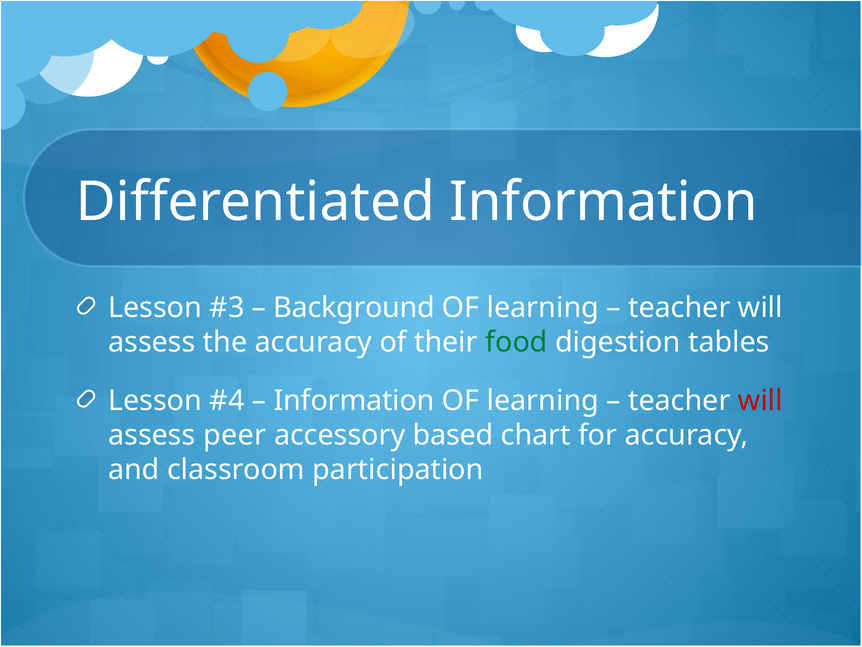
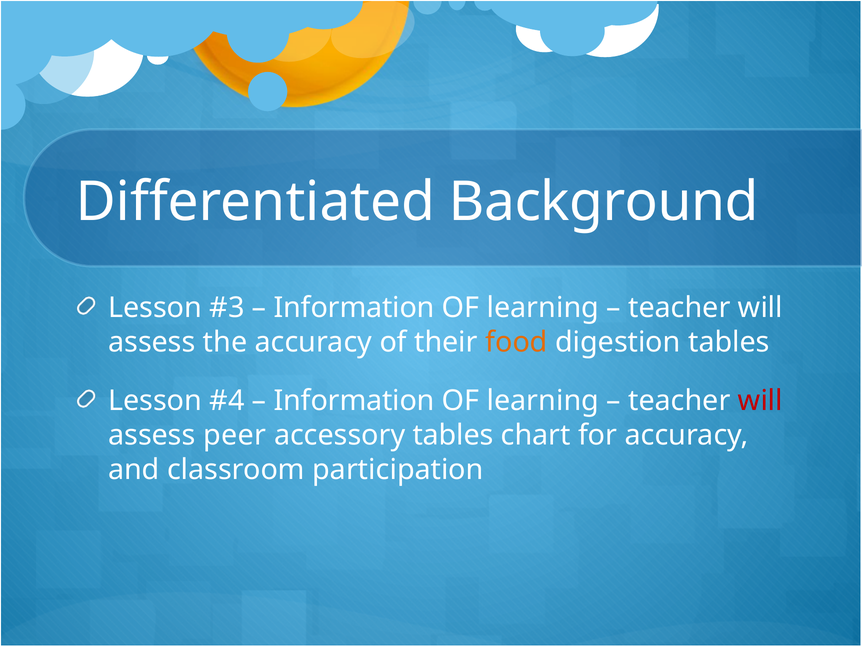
Differentiated Information: Information -> Background
Background at (354, 308): Background -> Information
food colour: green -> orange
accessory based: based -> tables
